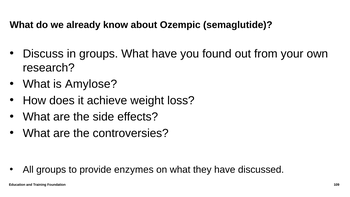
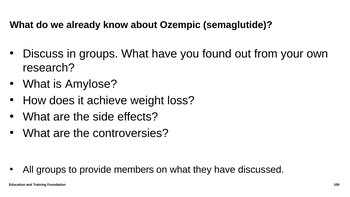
enzymes: enzymes -> members
